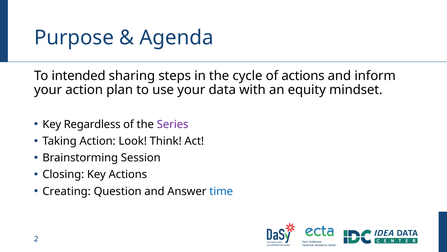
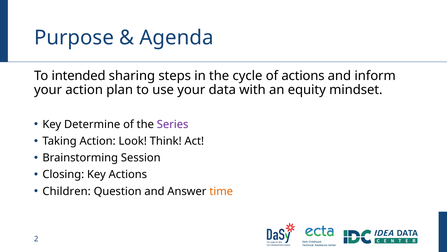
Regardless: Regardless -> Determine
Creating: Creating -> Children
time colour: blue -> orange
